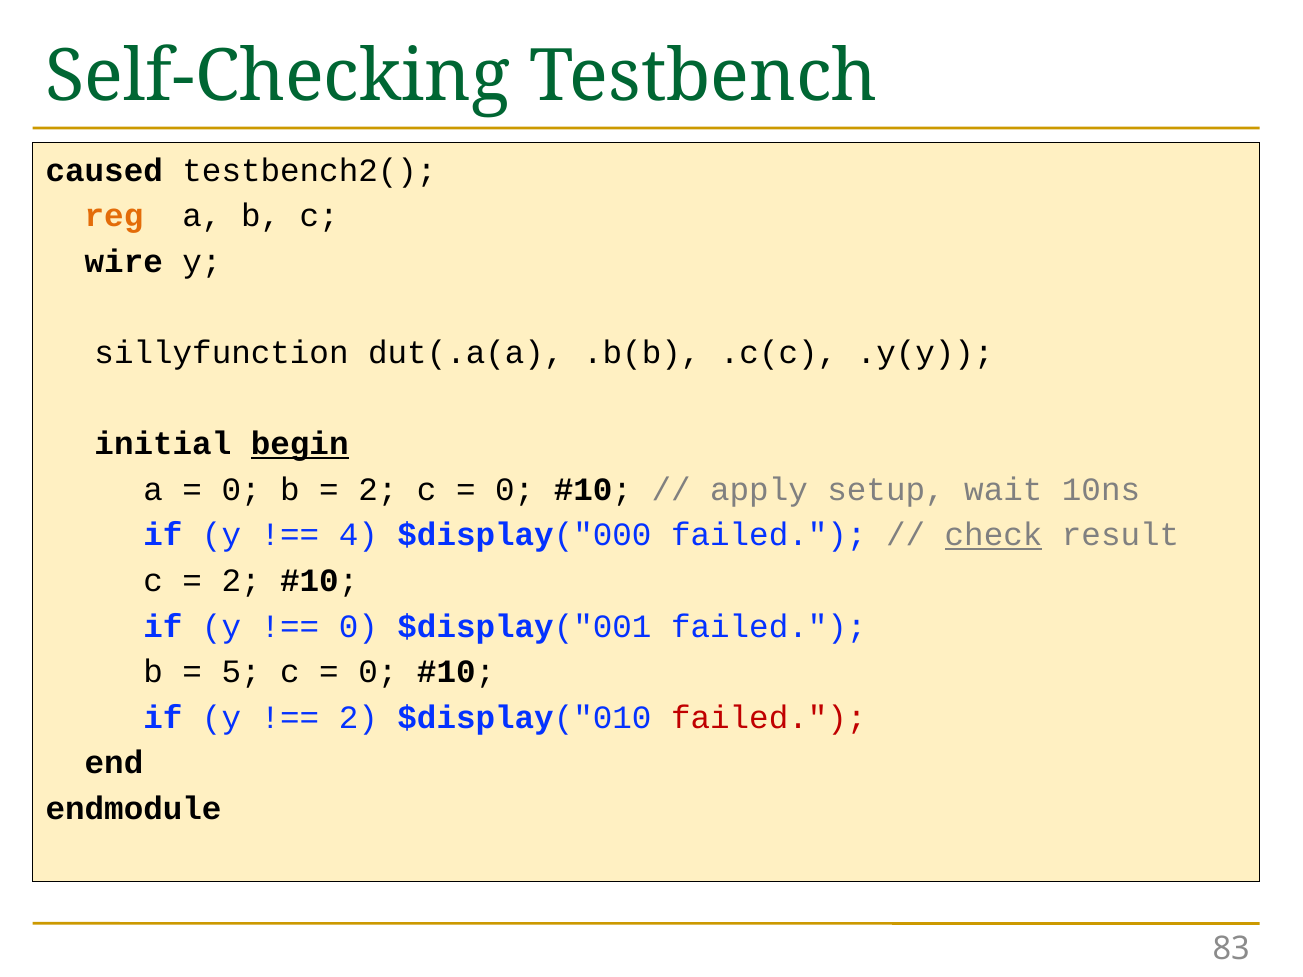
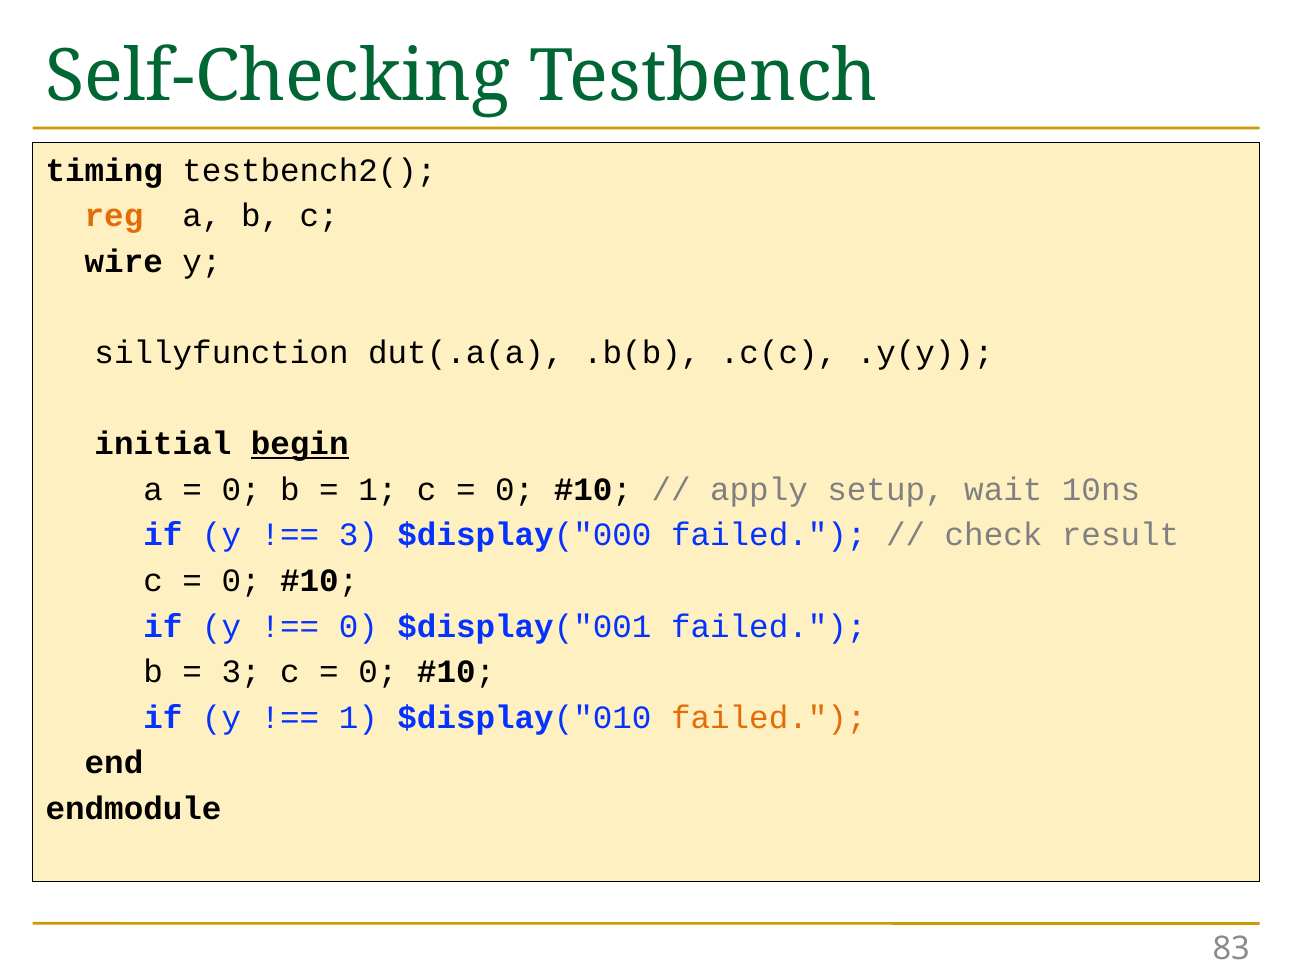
caused: caused -> timing
2 at (378, 490): 2 -> 1
4 at (358, 535): 4 -> 3
check underline: present -> none
2 at (241, 581): 2 -> 0
5 at (241, 672): 5 -> 3
2 at (358, 718): 2 -> 1
failed at (769, 718) colour: red -> orange
